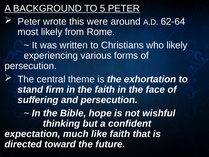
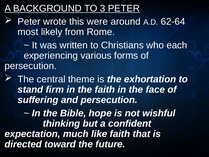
5: 5 -> 3
who likely: likely -> each
